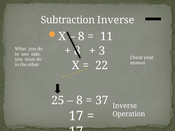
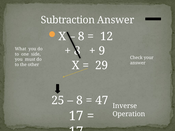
Subtraction Inverse: Inverse -> Answer
11: 11 -> 12
3: 3 -> 9
22: 22 -> 29
37: 37 -> 47
